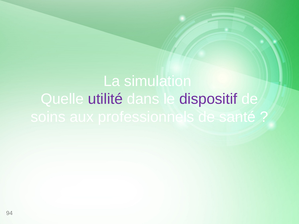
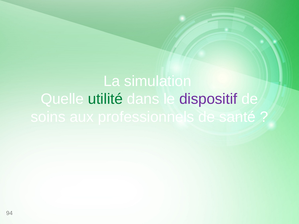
utilité colour: purple -> green
